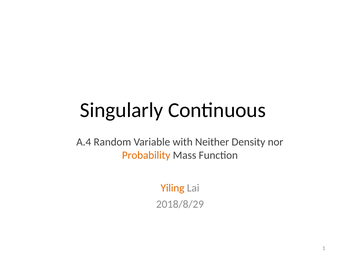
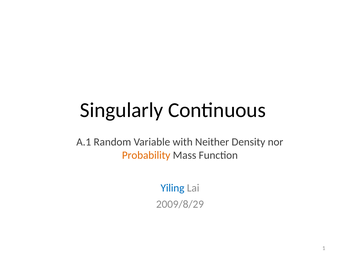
A.4: A.4 -> A.1
Yiling colour: orange -> blue
2018/8/29: 2018/8/29 -> 2009/8/29
